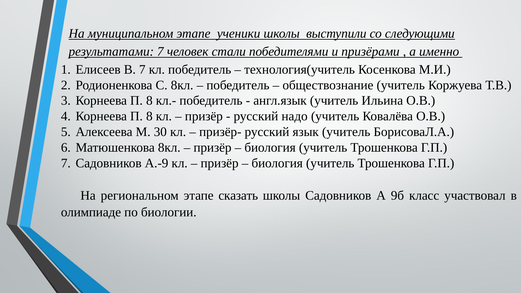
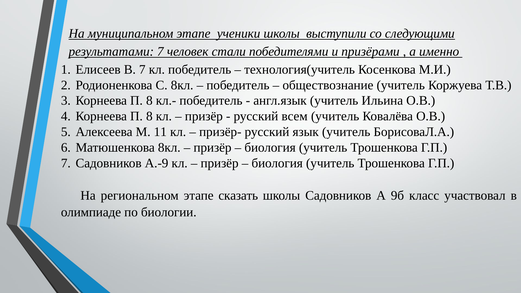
надо: надо -> всем
30: 30 -> 11
